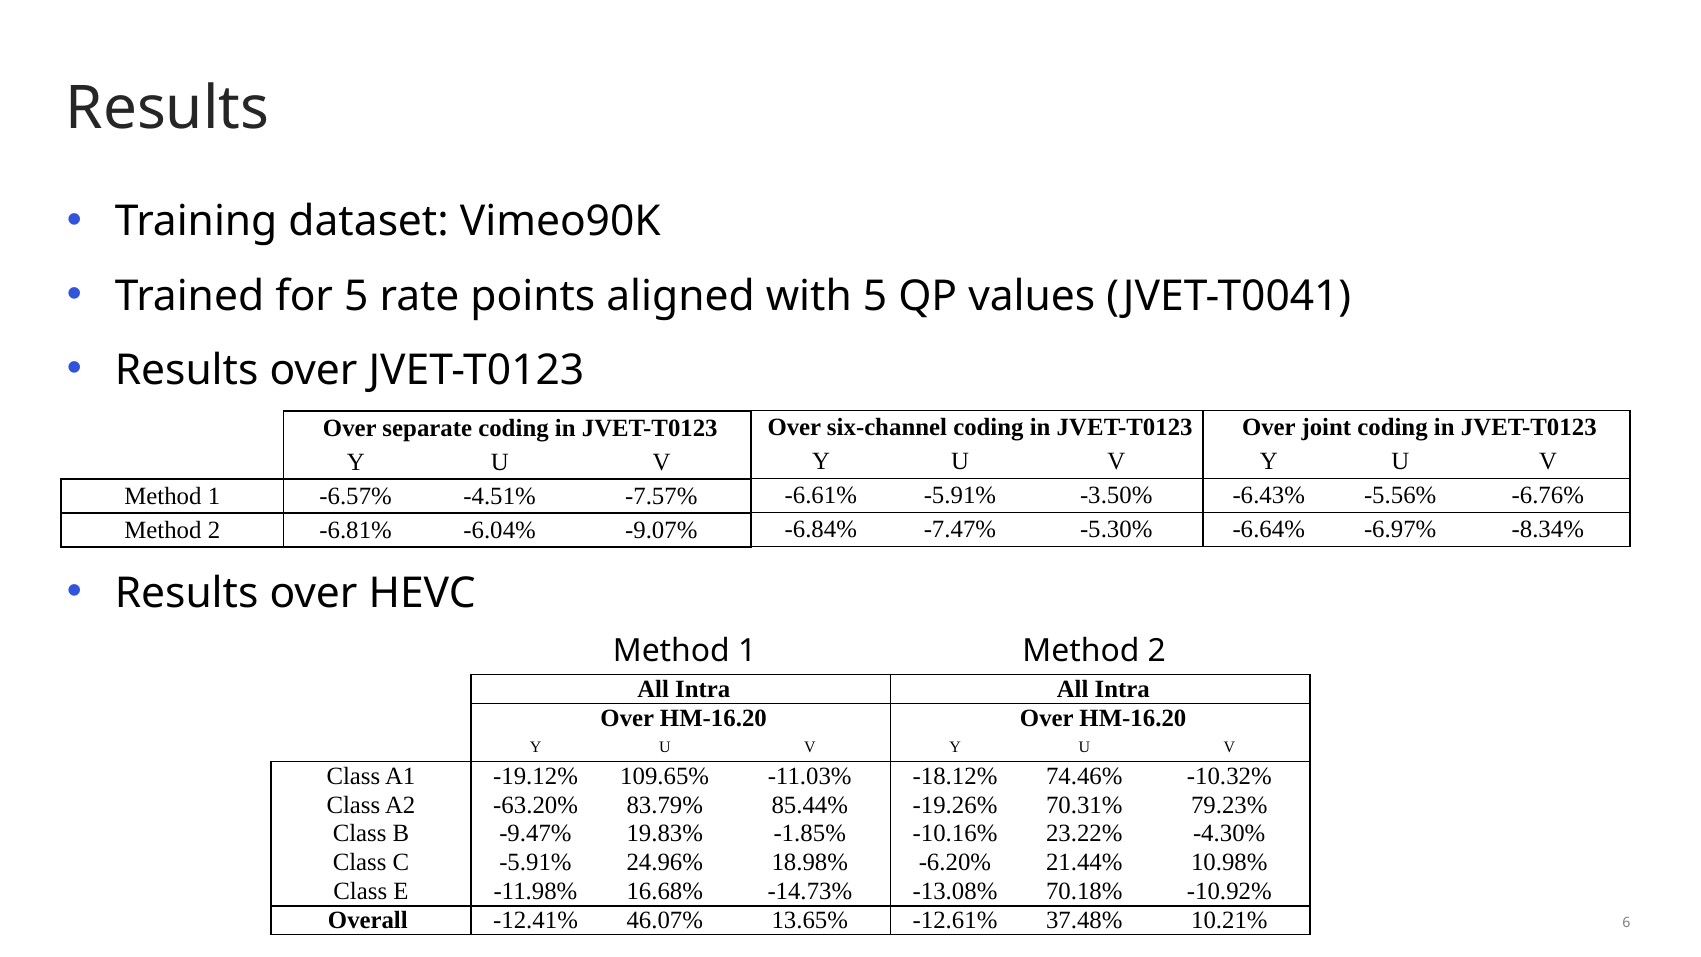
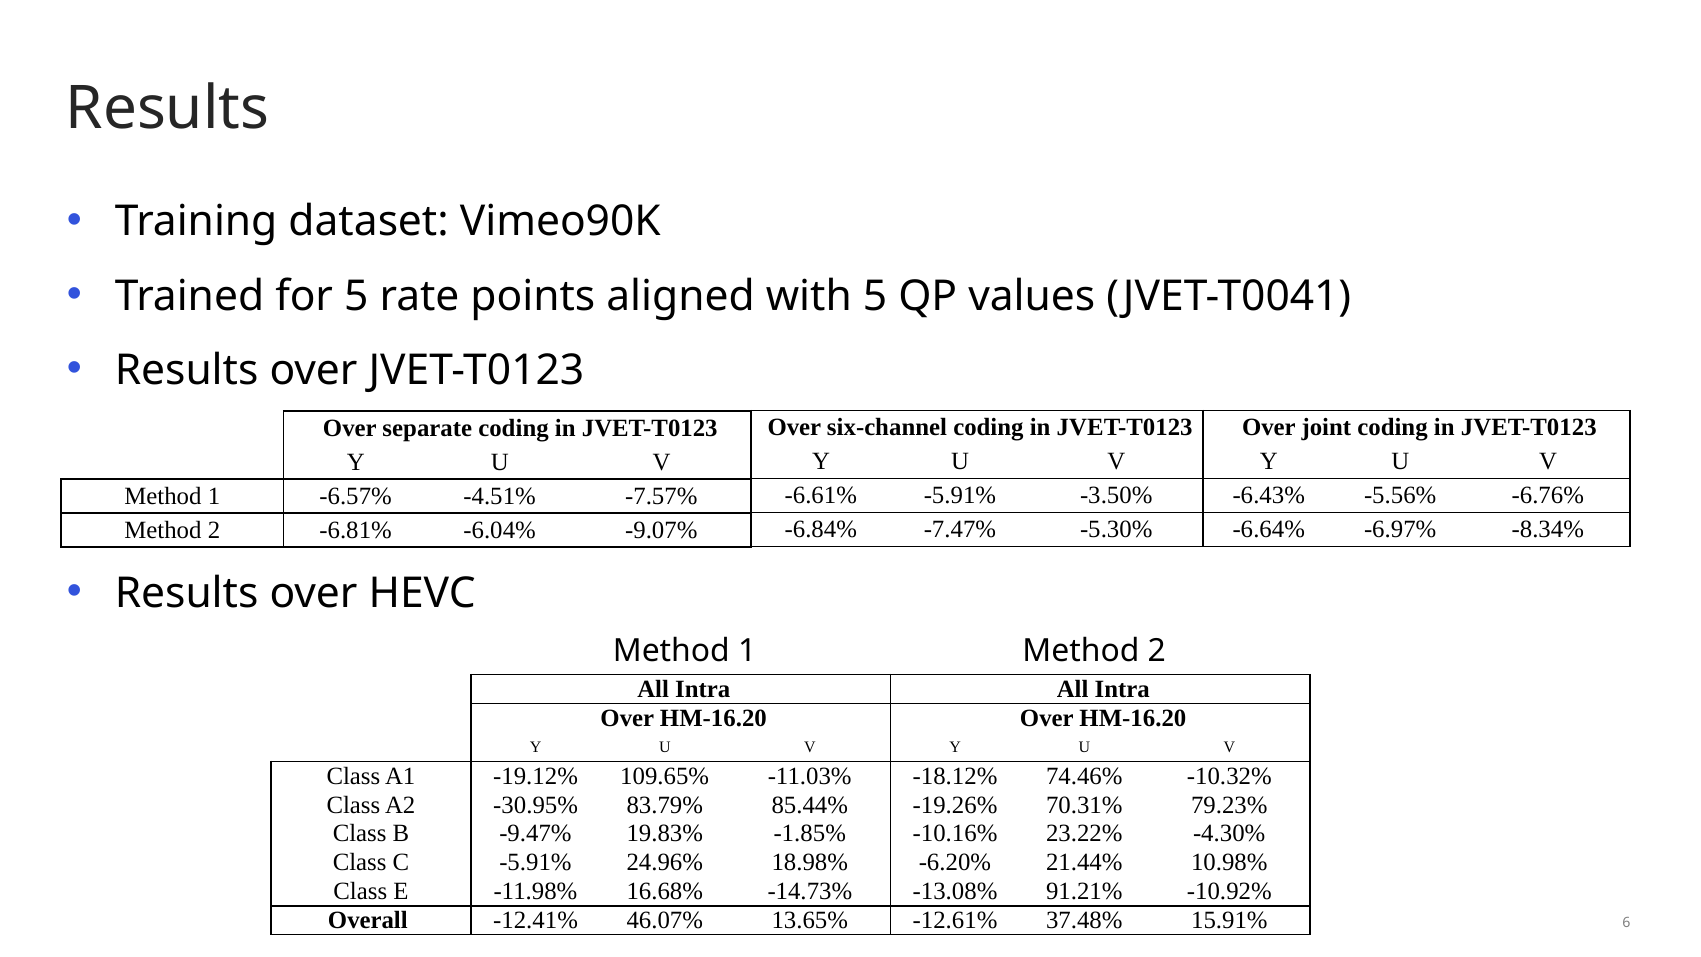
-63.20%: -63.20% -> -30.95%
70.18%: 70.18% -> 91.21%
10.21%: 10.21% -> 15.91%
